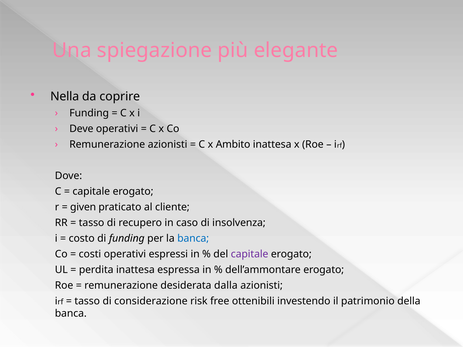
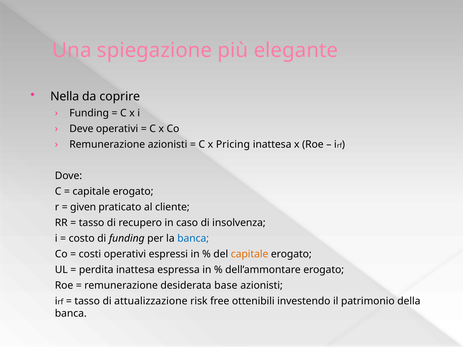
Ambito: Ambito -> Pricing
capitale at (250, 254) colour: purple -> orange
dalla: dalla -> base
considerazione: considerazione -> attualizzazione
